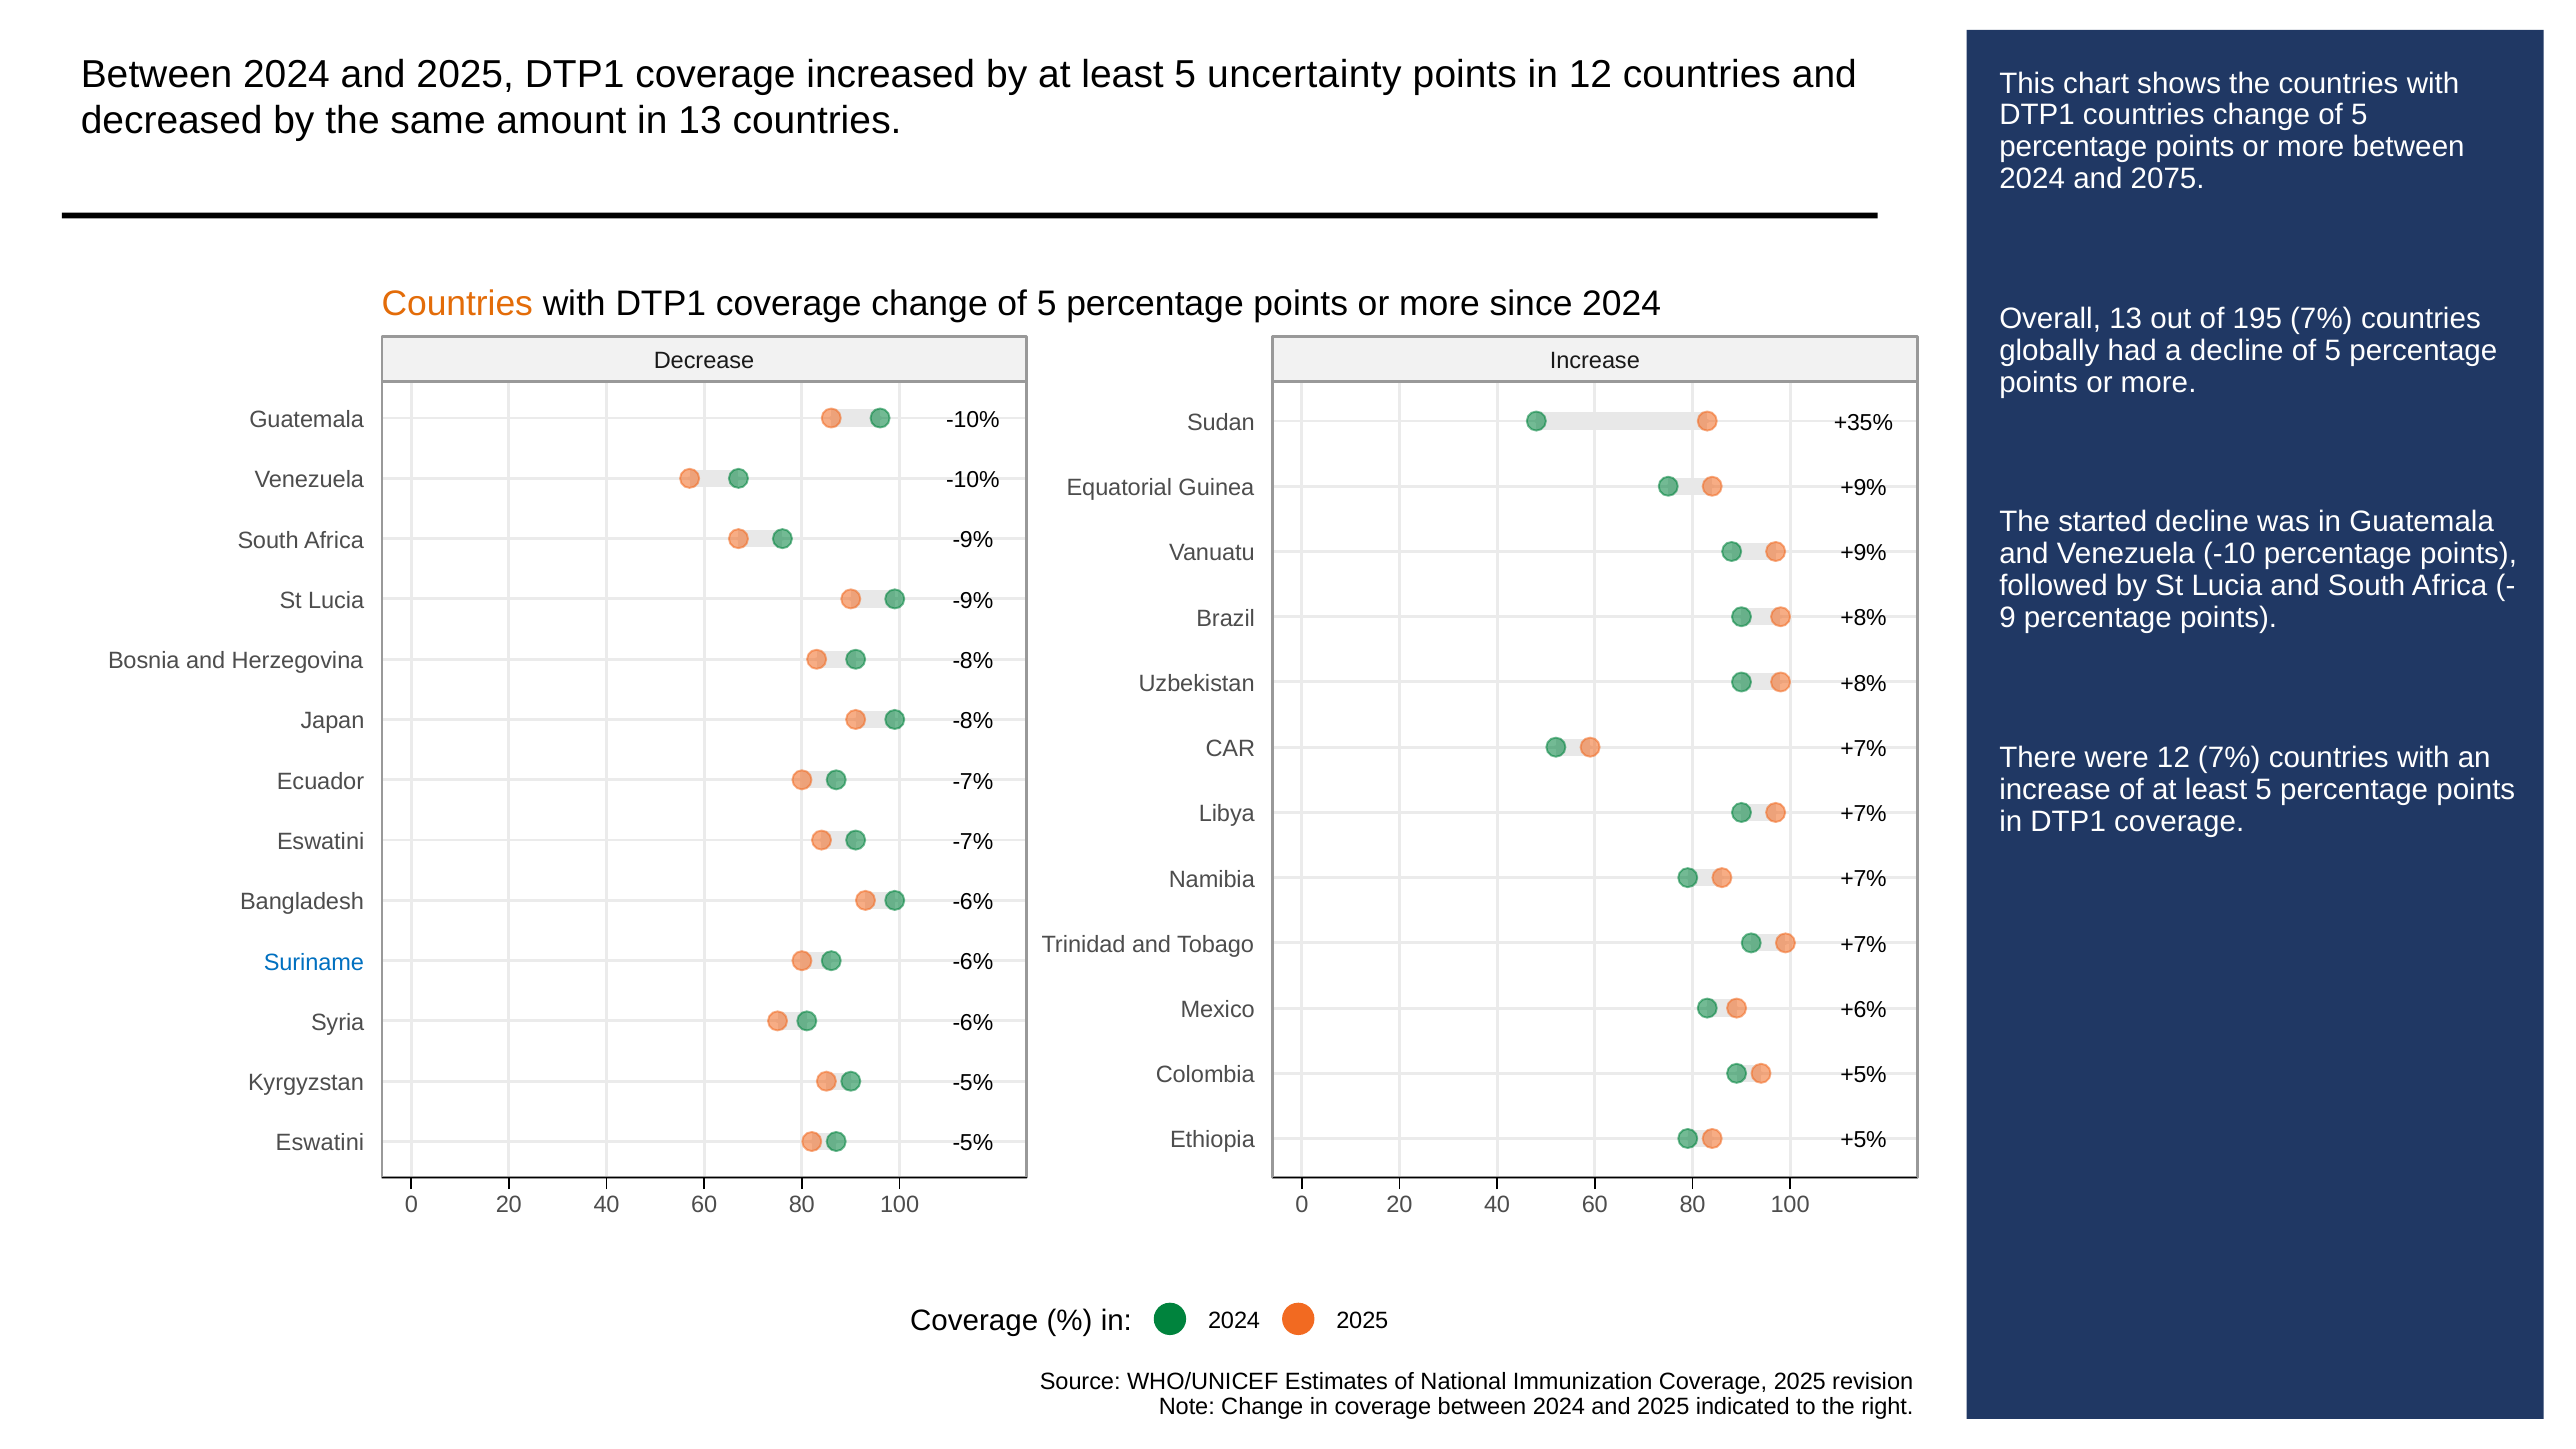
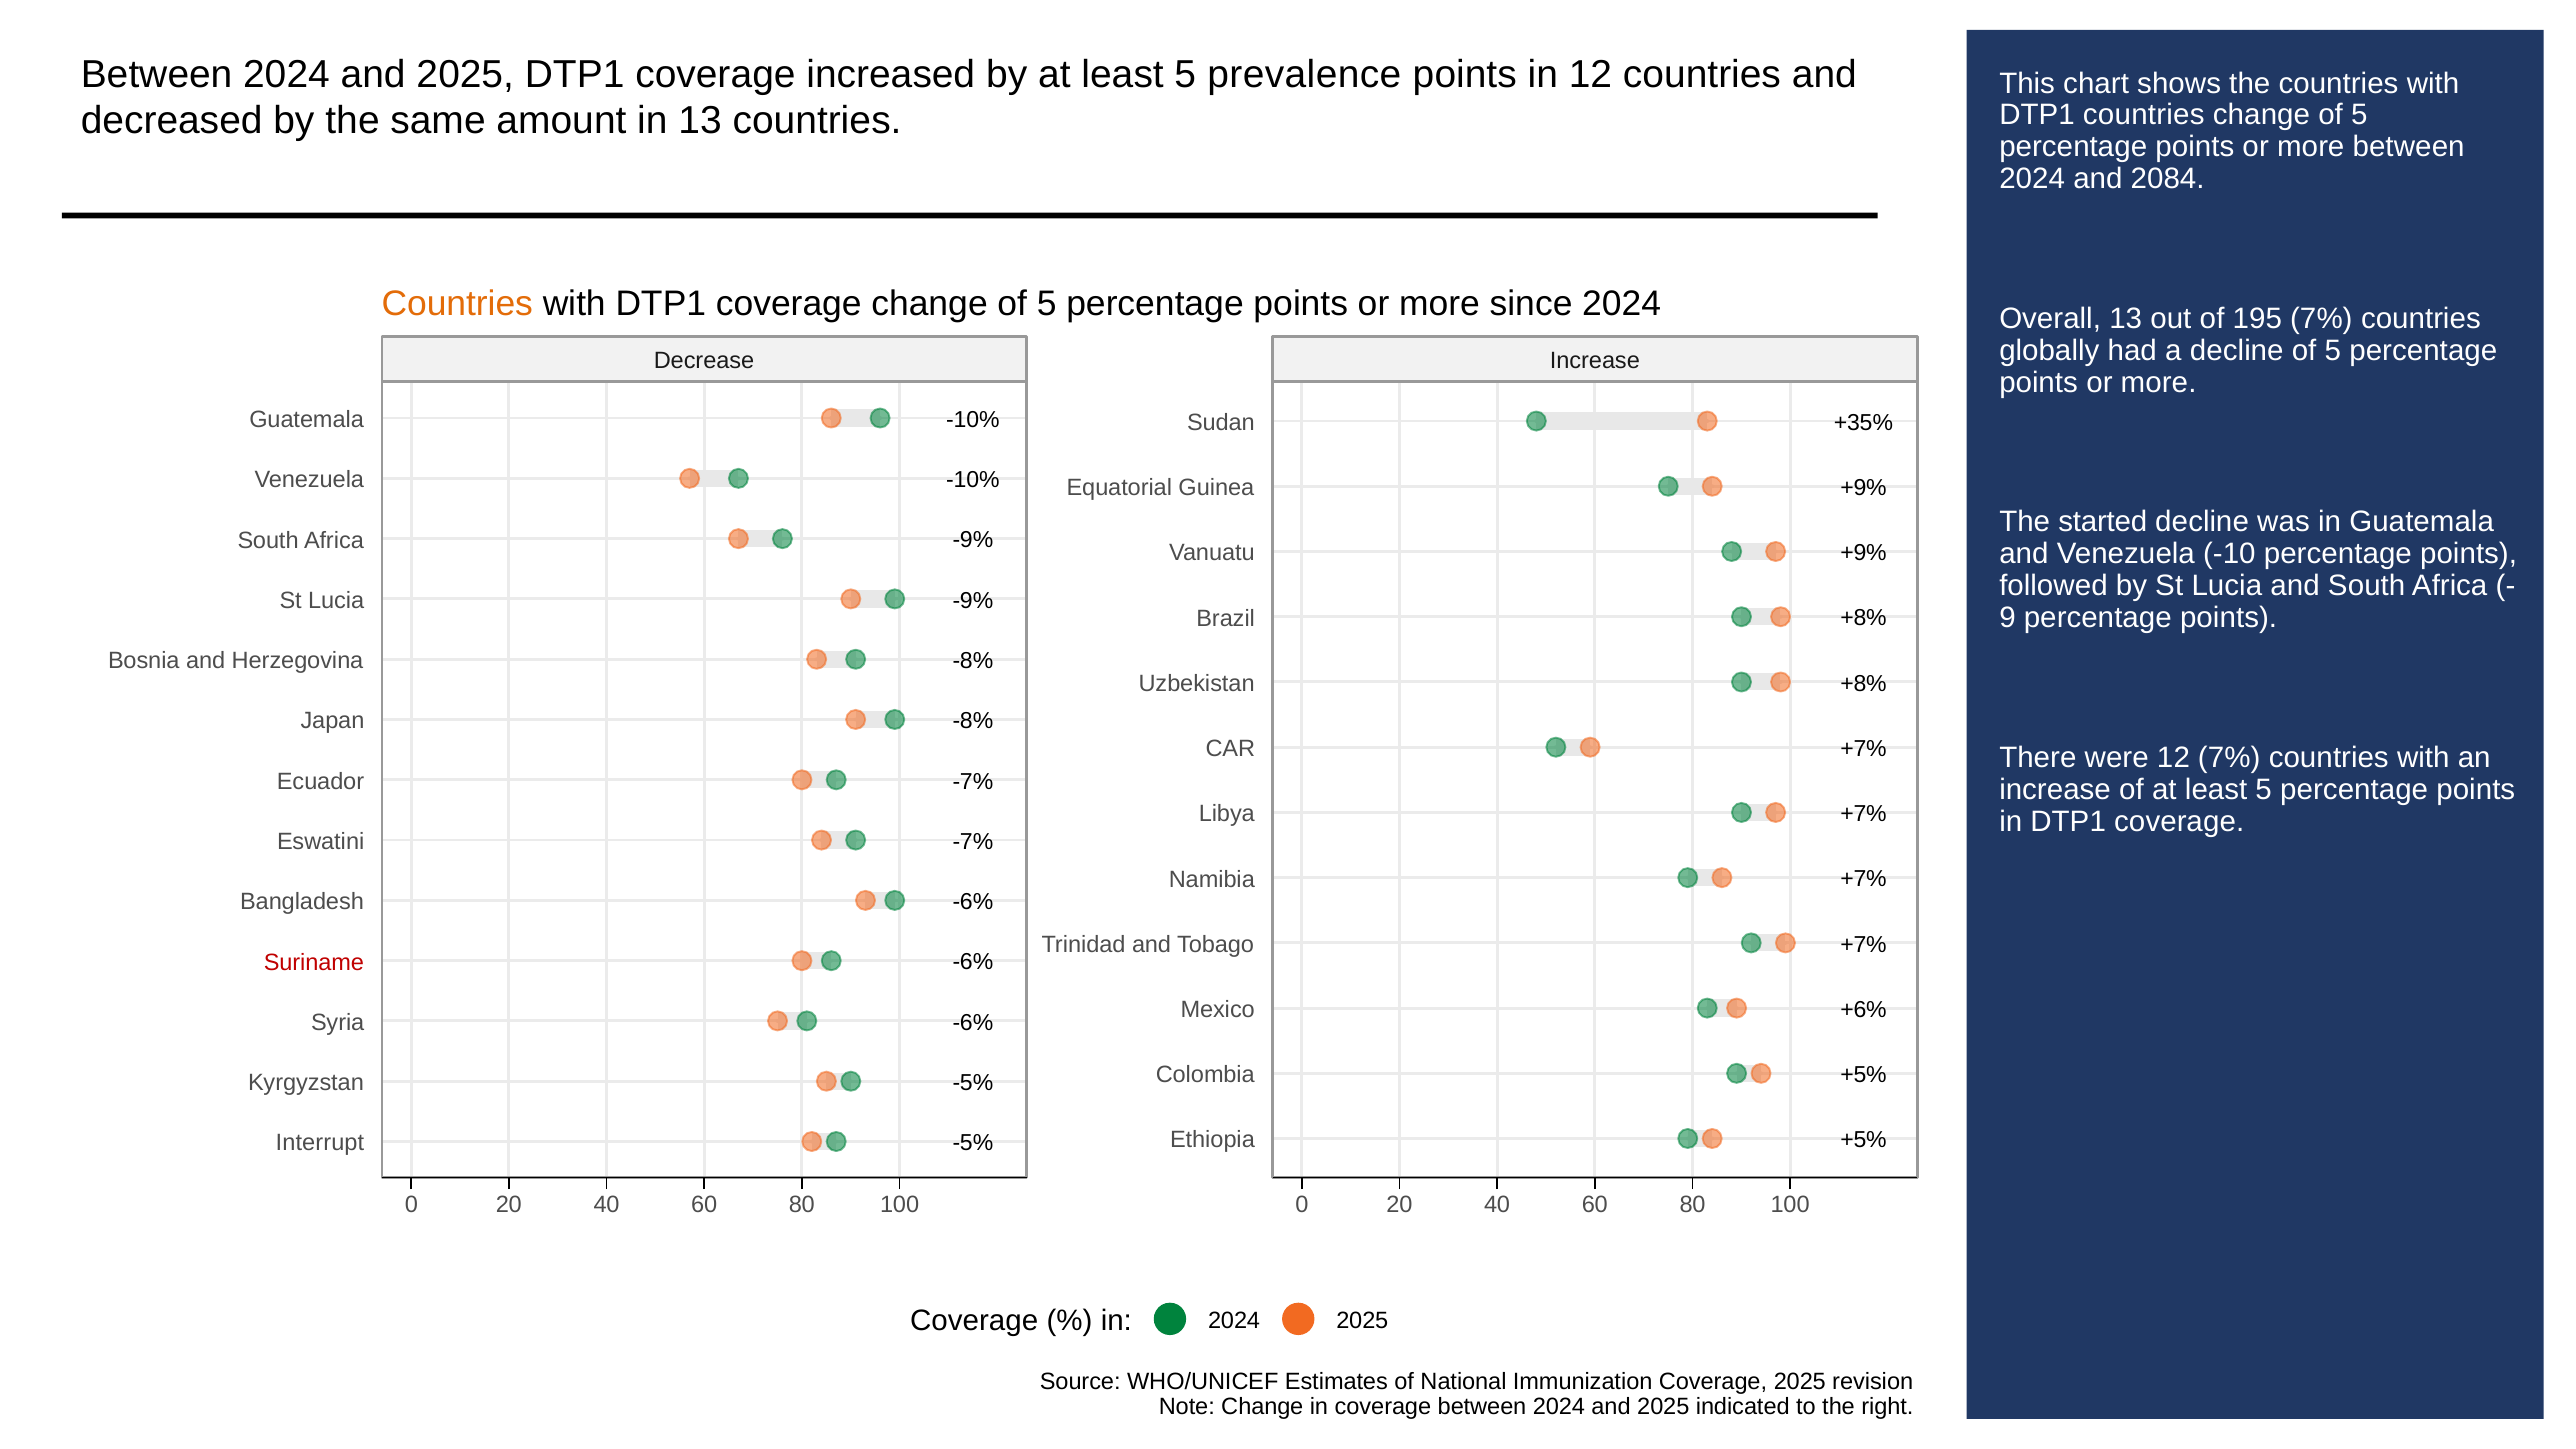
uncertainty: uncertainty -> prevalence
2075: 2075 -> 2084
Suriname colour: blue -> red
Eswatini at (320, 1143): Eswatini -> Interrupt
